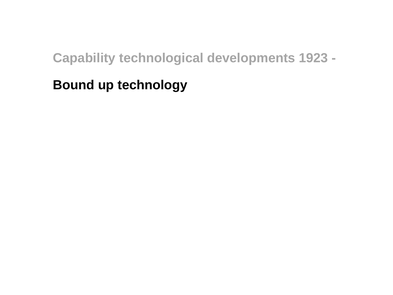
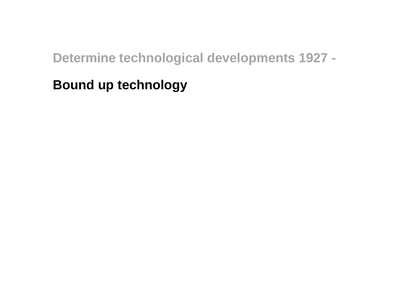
Capability: Capability -> Determine
1923: 1923 -> 1927
